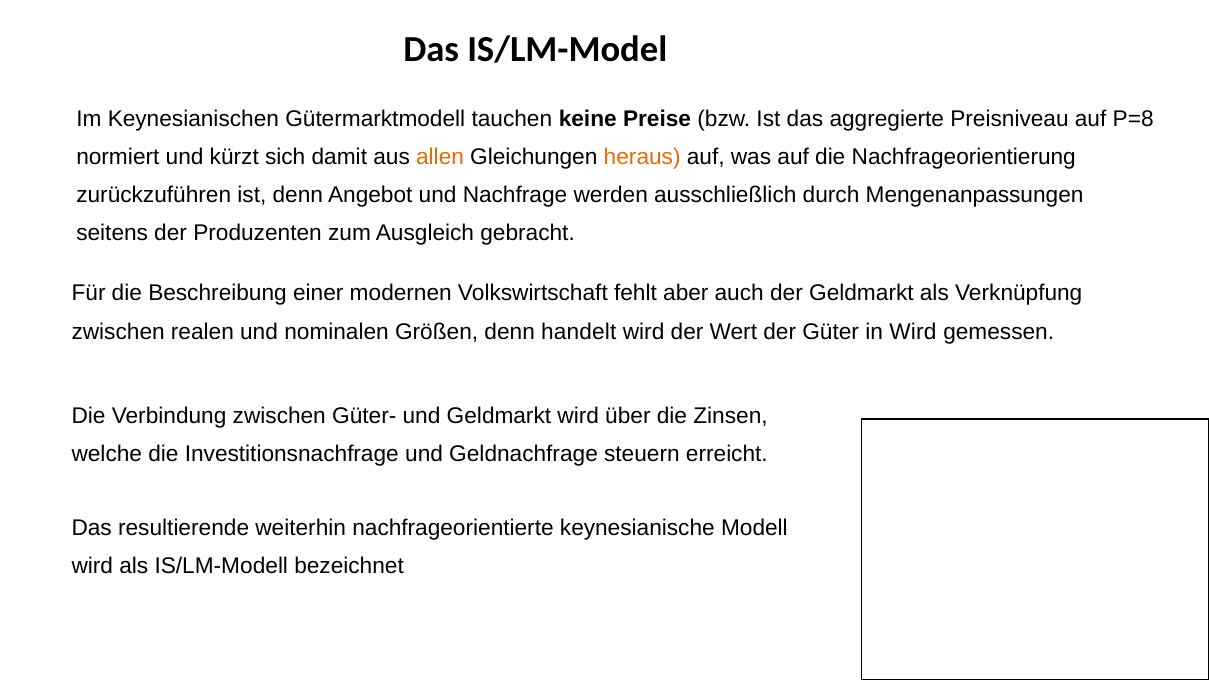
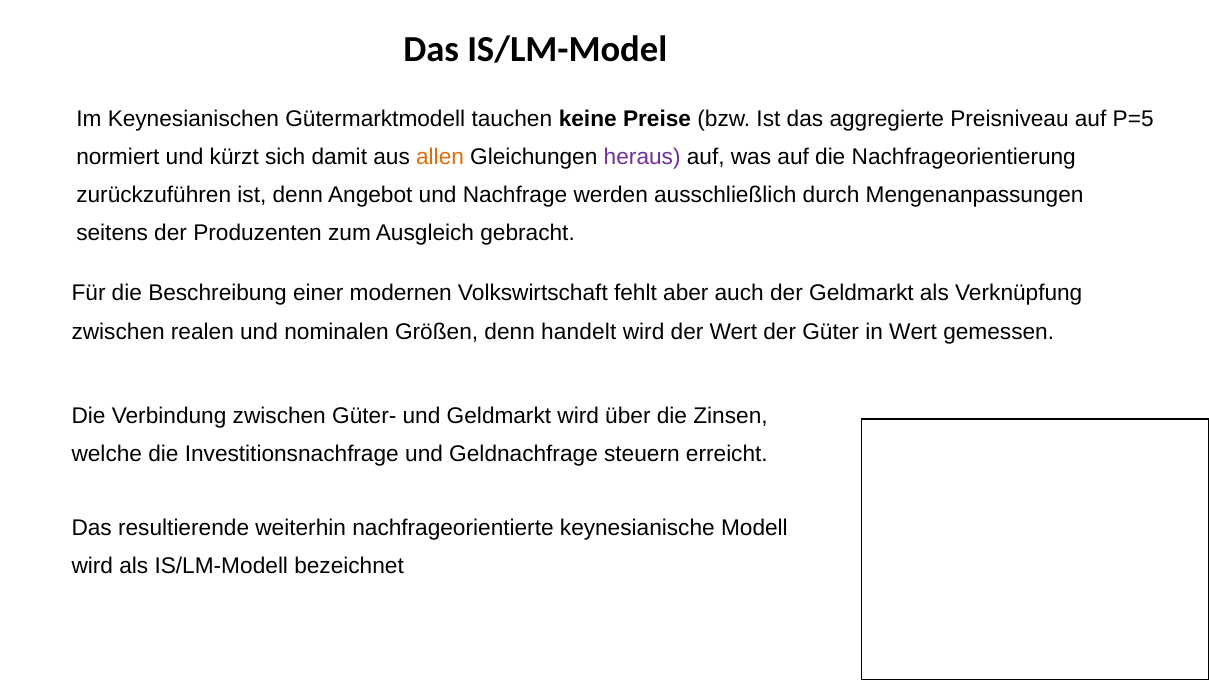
P=8: P=8 -> P=5
heraus colour: orange -> purple
in Wird: Wird -> Wert
